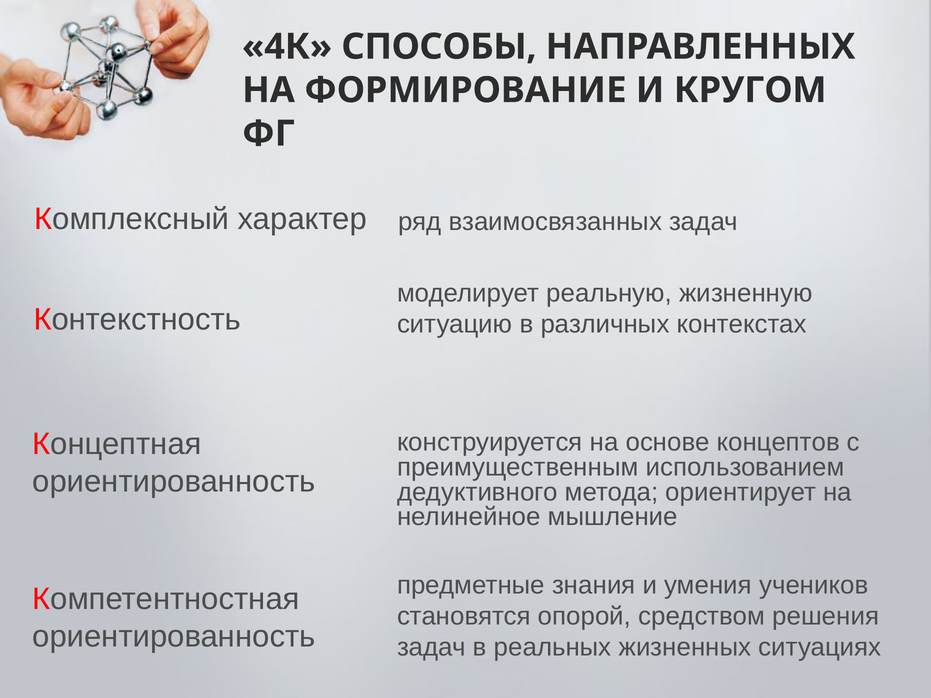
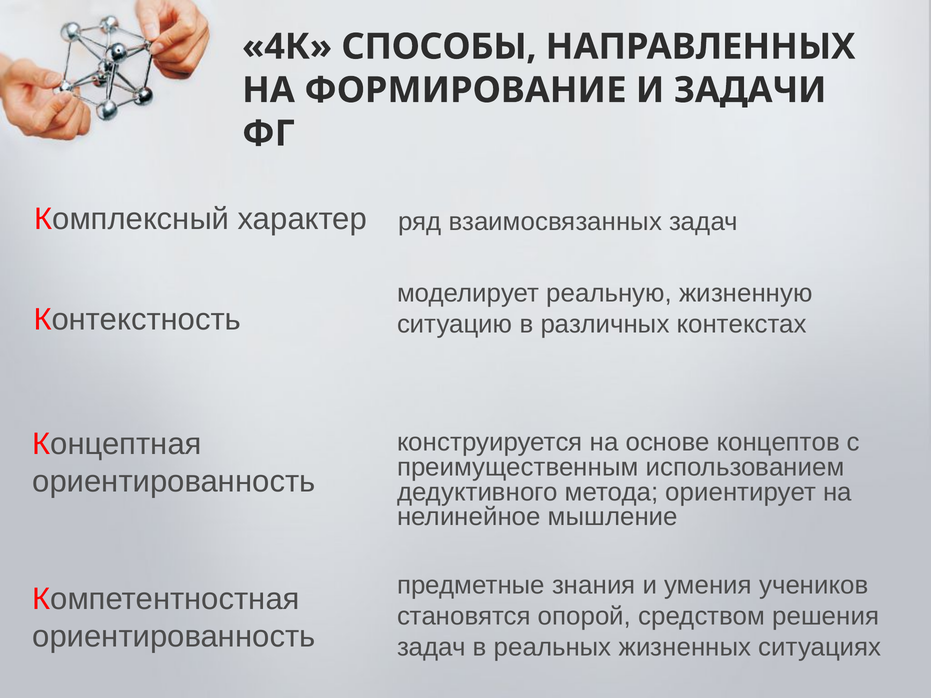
КРУГОМ: КРУГОМ -> ЗАДАЧИ
